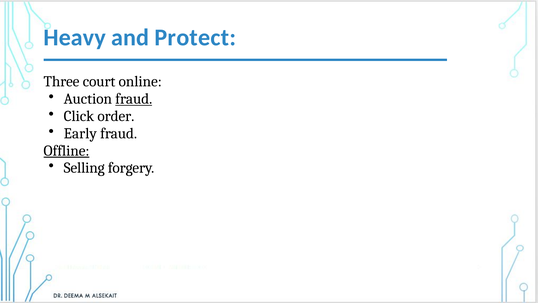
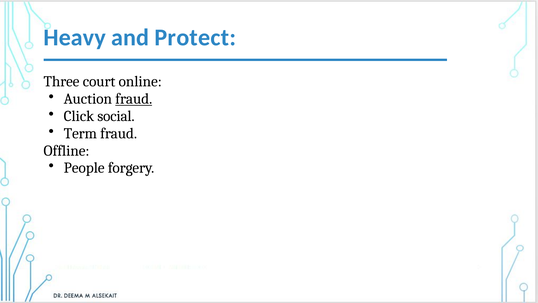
order: order -> social
Early: Early -> Term
Offline underline: present -> none
Selling: Selling -> People
